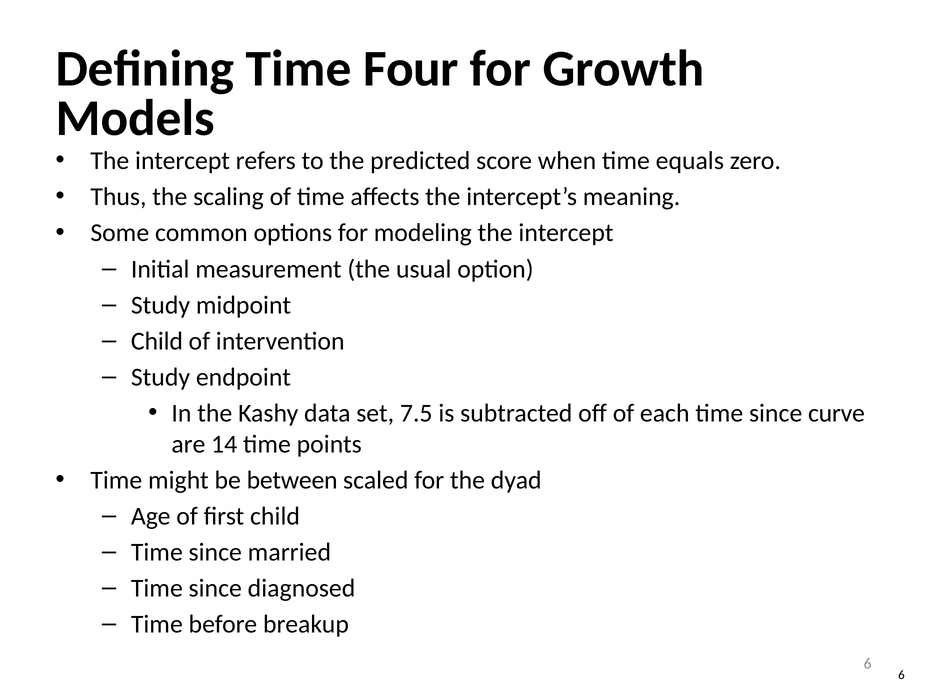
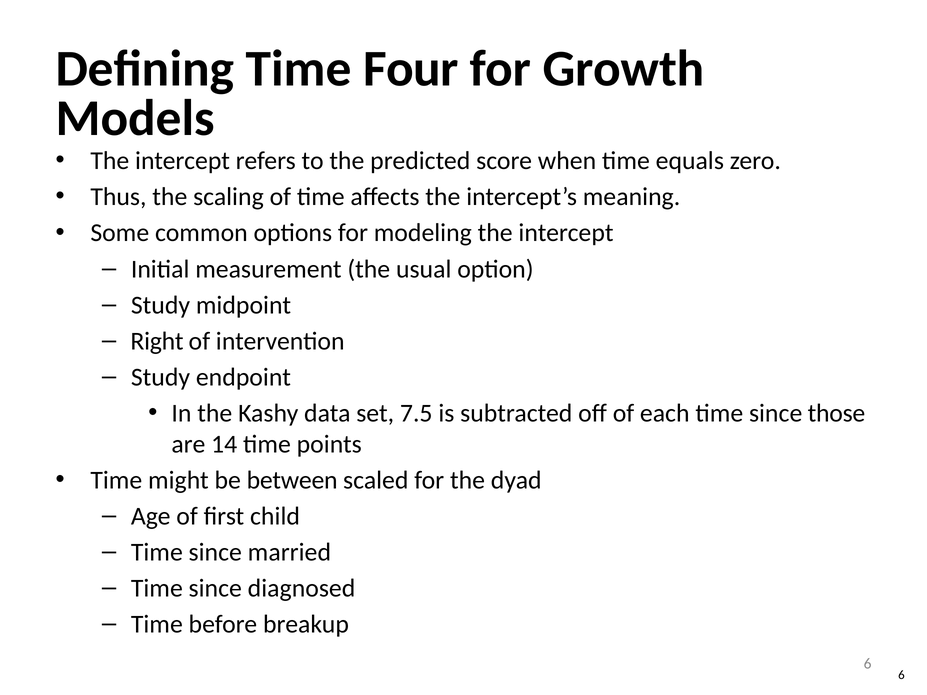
Child at (157, 341): Child -> Right
curve: curve -> those
